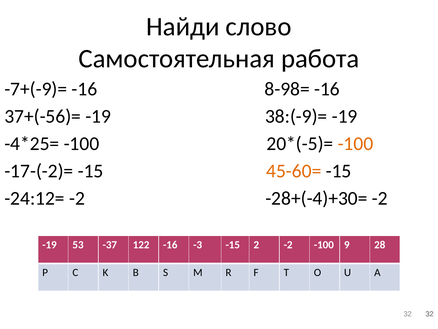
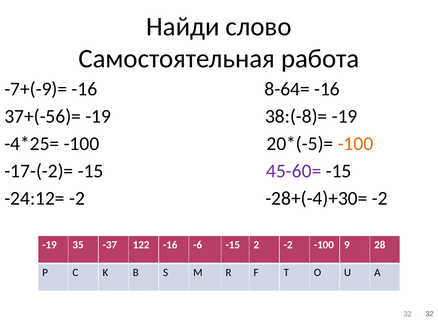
8-98=: 8-98= -> 8-64=
38:(-9)=: 38:(-9)= -> 38:(-8)=
45-60= colour: orange -> purple
53: 53 -> 35
-3: -3 -> -6
